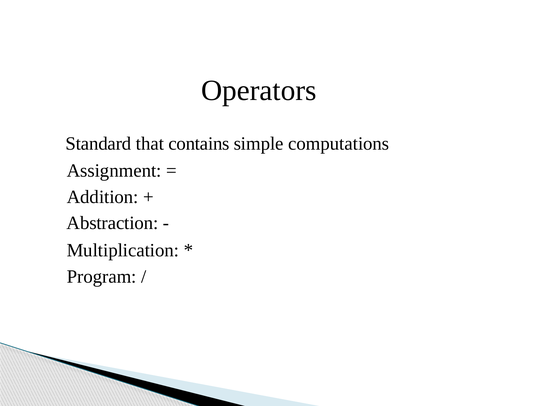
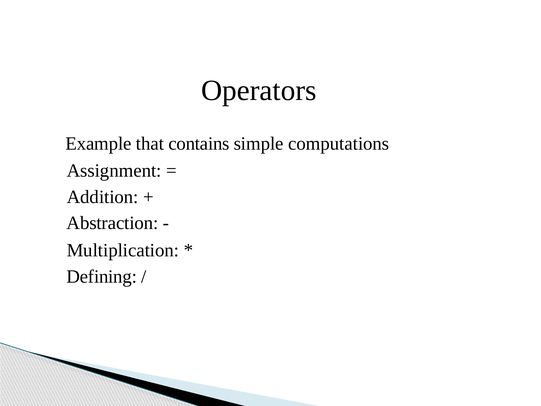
Standard: Standard -> Example
Program: Program -> Defining
